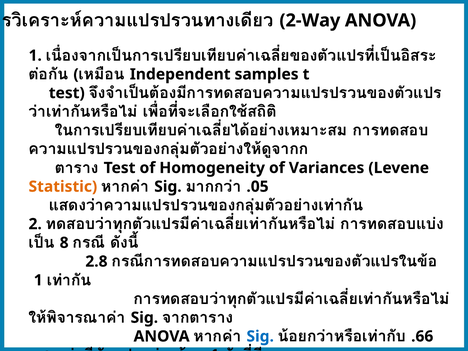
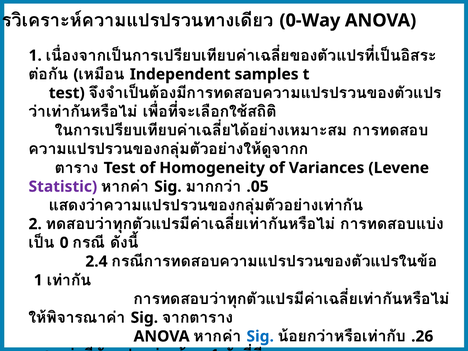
2-Way: 2-Way -> 0-Way
Statistic colour: orange -> purple
8: 8 -> 0
2.8: 2.8 -> 2.4
.66: .66 -> .26
